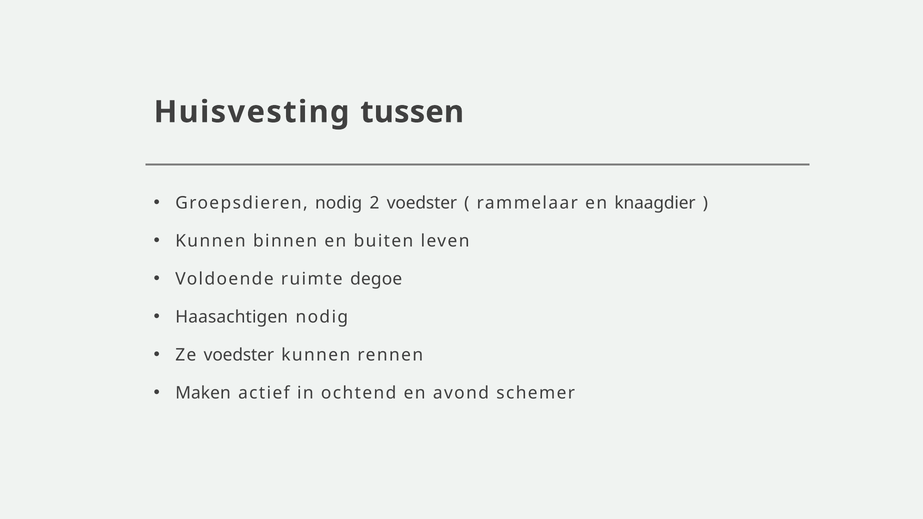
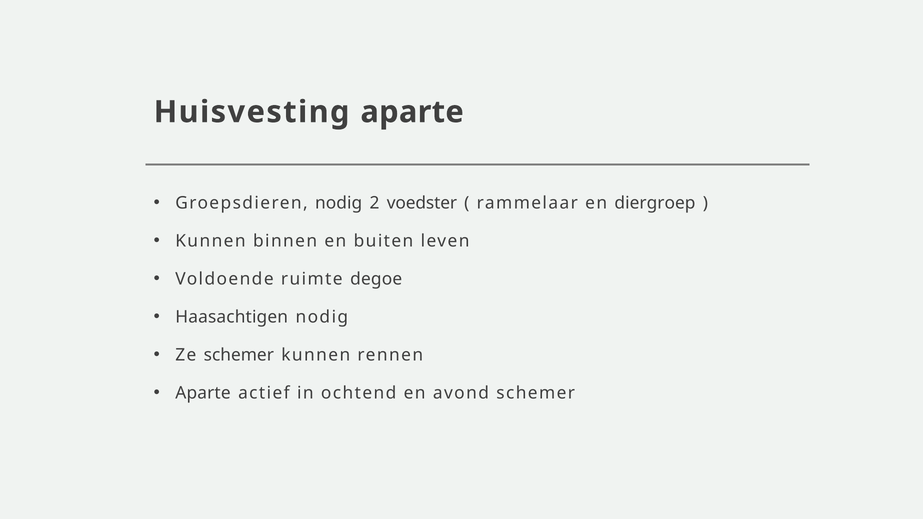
Huisvesting tussen: tussen -> aparte
knaagdier: knaagdier -> diergroep
Ze voedster: voedster -> schemer
Maken at (203, 393): Maken -> Aparte
